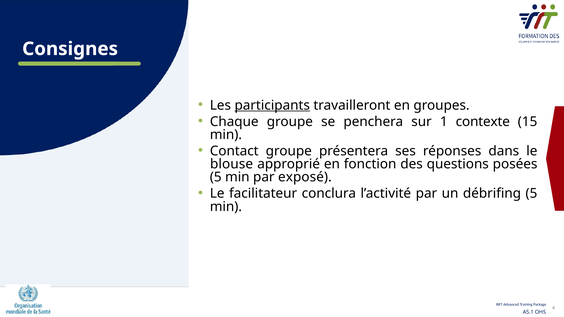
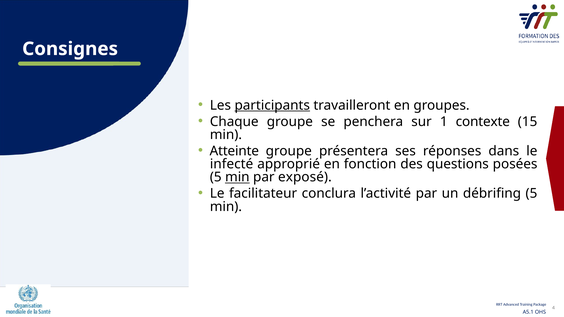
Contact: Contact -> Atteinte
blouse: blouse -> infecté
min at (237, 177) underline: none -> present
